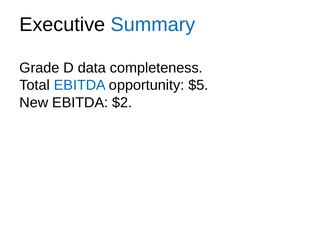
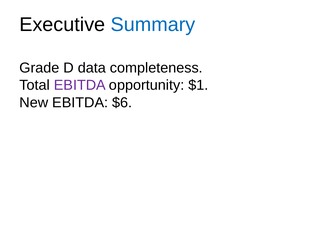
EBITDA at (80, 85) colour: blue -> purple
$5: $5 -> $1
$2: $2 -> $6
